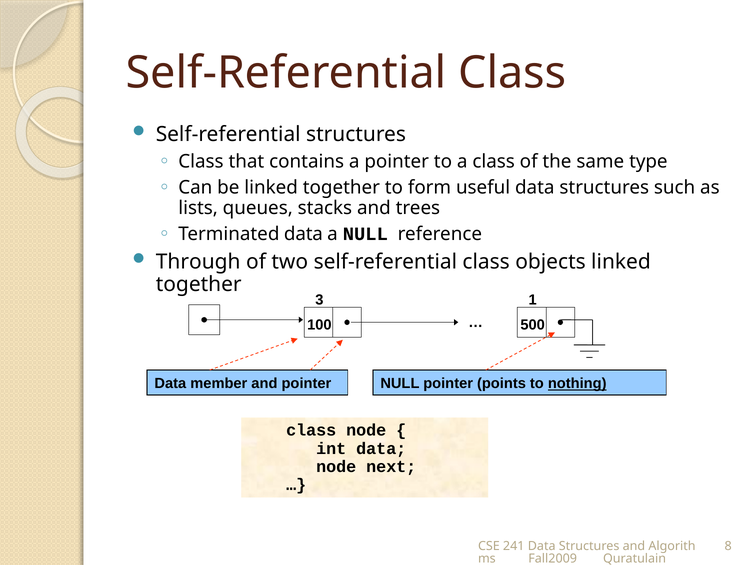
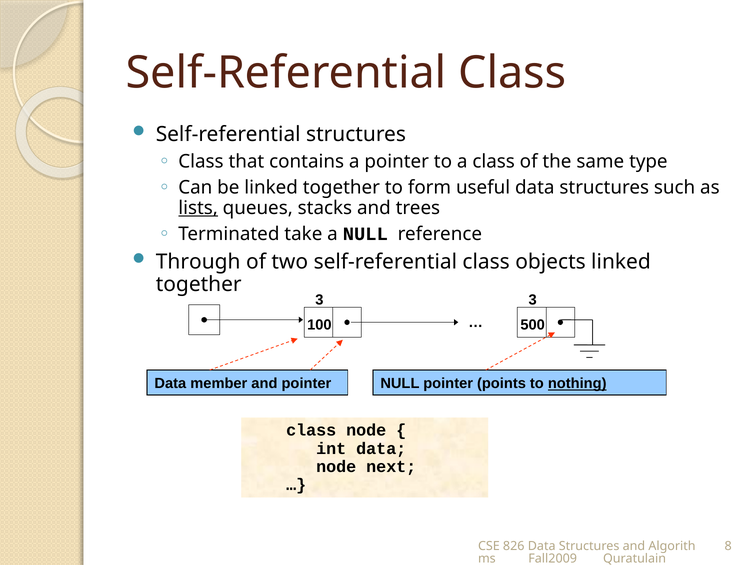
lists underline: none -> present
Terminated data: data -> take
3 1: 1 -> 3
241: 241 -> 826
